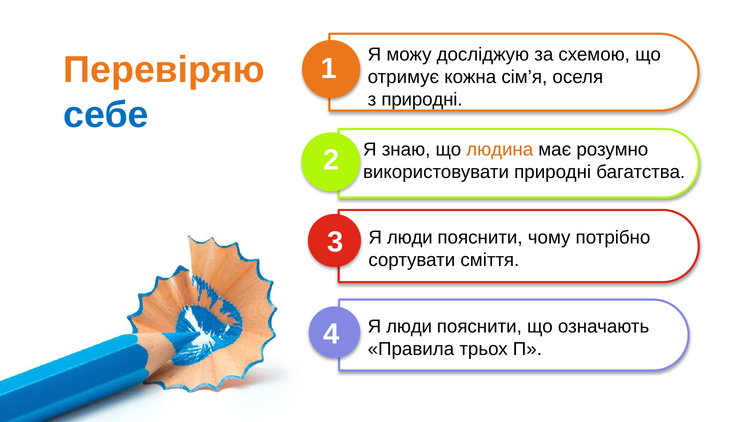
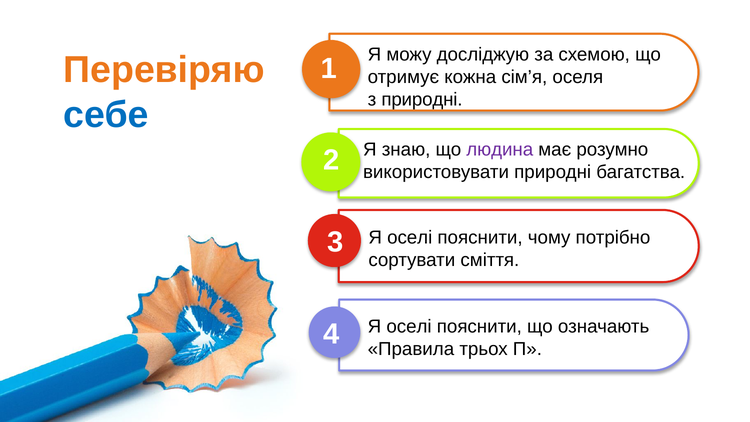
людина colour: orange -> purple
люди at (410, 238): люди -> оселі
люди at (409, 327): люди -> оселі
